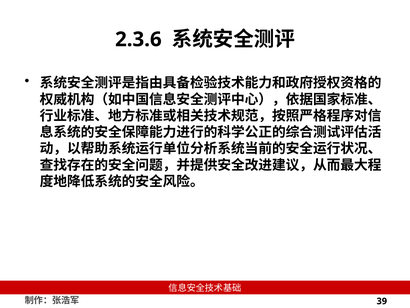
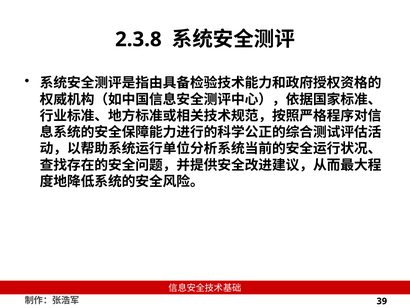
2.3.6: 2.3.6 -> 2.3.8
